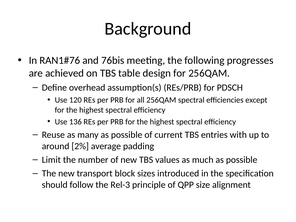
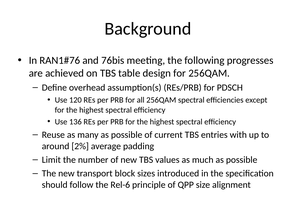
Rel-3: Rel-3 -> Rel-6
